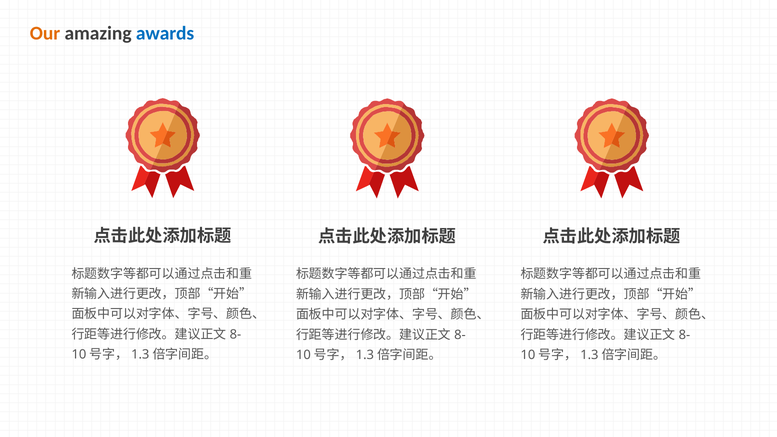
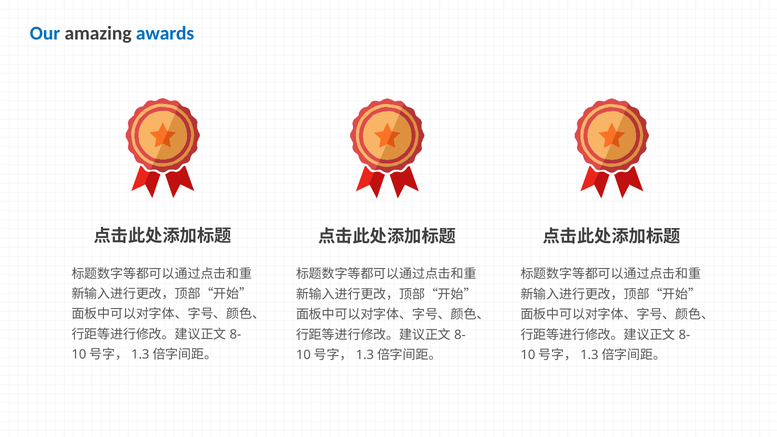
Our colour: orange -> blue
